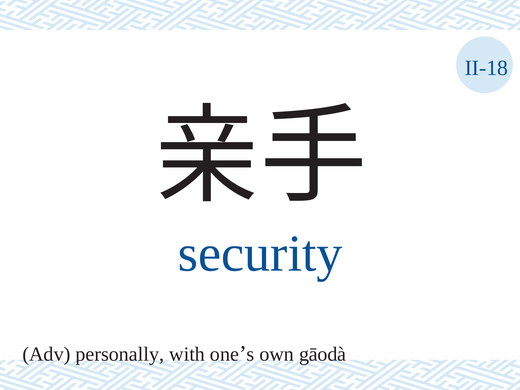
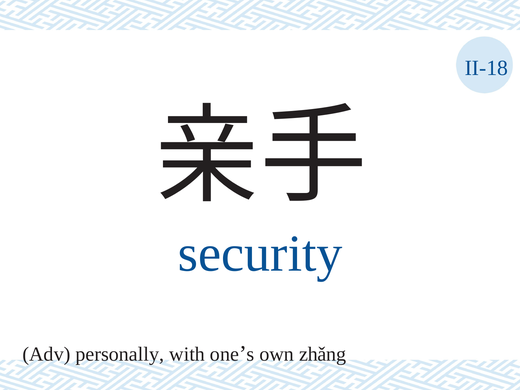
gāodà: gāodà -> zhǎng
